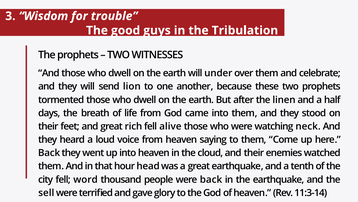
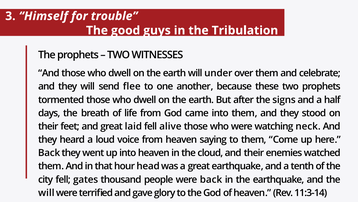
Wisdom: Wisdom -> Himself
lion: lion -> flee
linen: linen -> signs
rich: rich -> laid
word: word -> gates
sell at (46, 193): sell -> will
